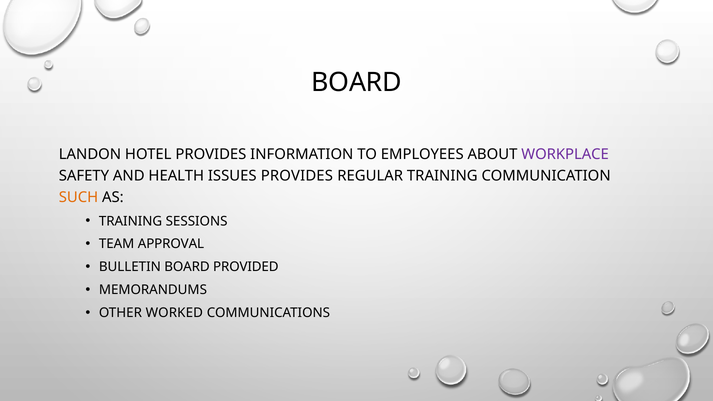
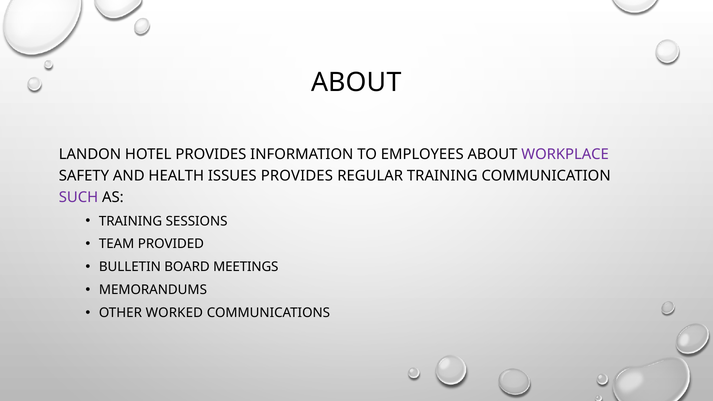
BOARD at (357, 83): BOARD -> ABOUT
SUCH colour: orange -> purple
APPROVAL: APPROVAL -> PROVIDED
PROVIDED: PROVIDED -> MEETINGS
